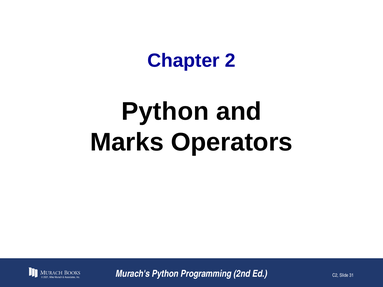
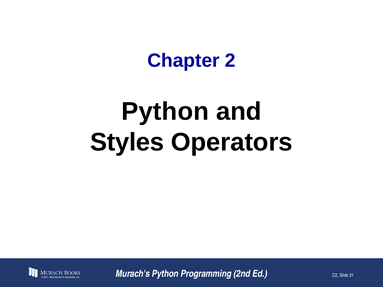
Marks: Marks -> Styles
